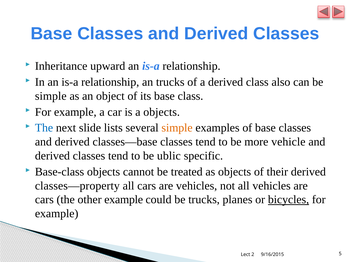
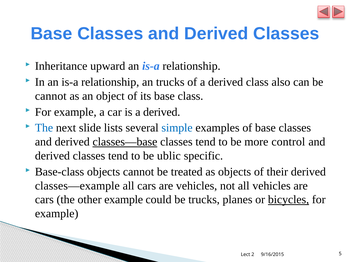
simple at (51, 96): simple -> cannot
is a objects: objects -> derived
simple at (177, 128) colour: orange -> blue
classes—base underline: none -> present
vehicle: vehicle -> control
classes—property: classes—property -> classes—example
